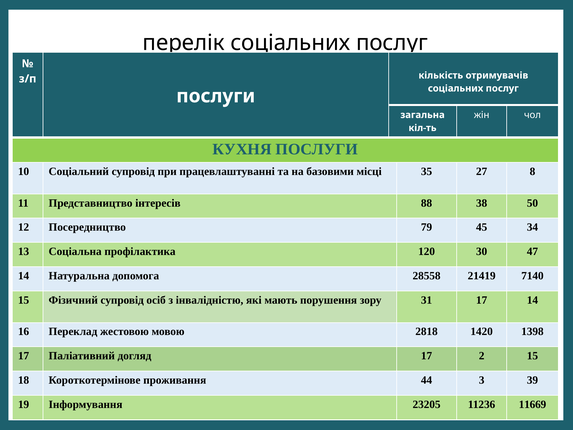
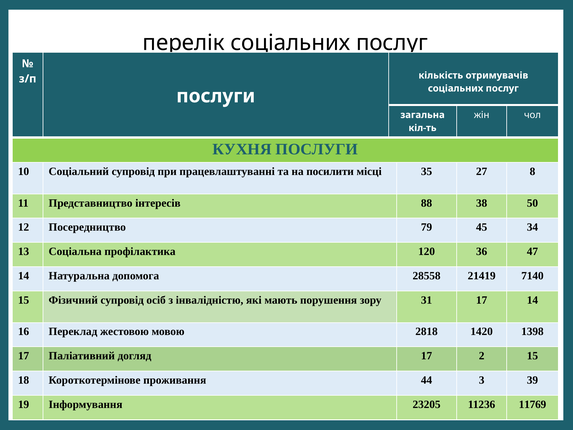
базовими: базовими -> посилити
30: 30 -> 36
11669: 11669 -> 11769
